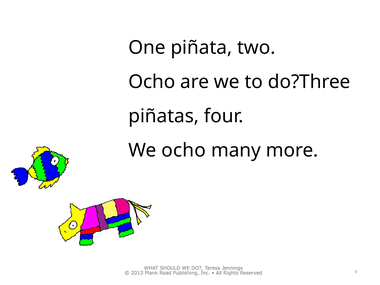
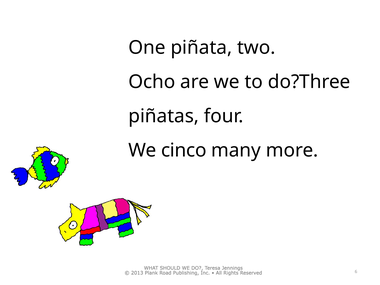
We ocho: ocho -> cinco
